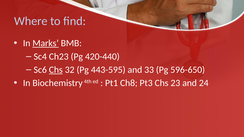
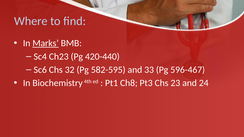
Chs at (56, 70) underline: present -> none
443-595: 443-595 -> 582-595
596-650: 596-650 -> 596-467
